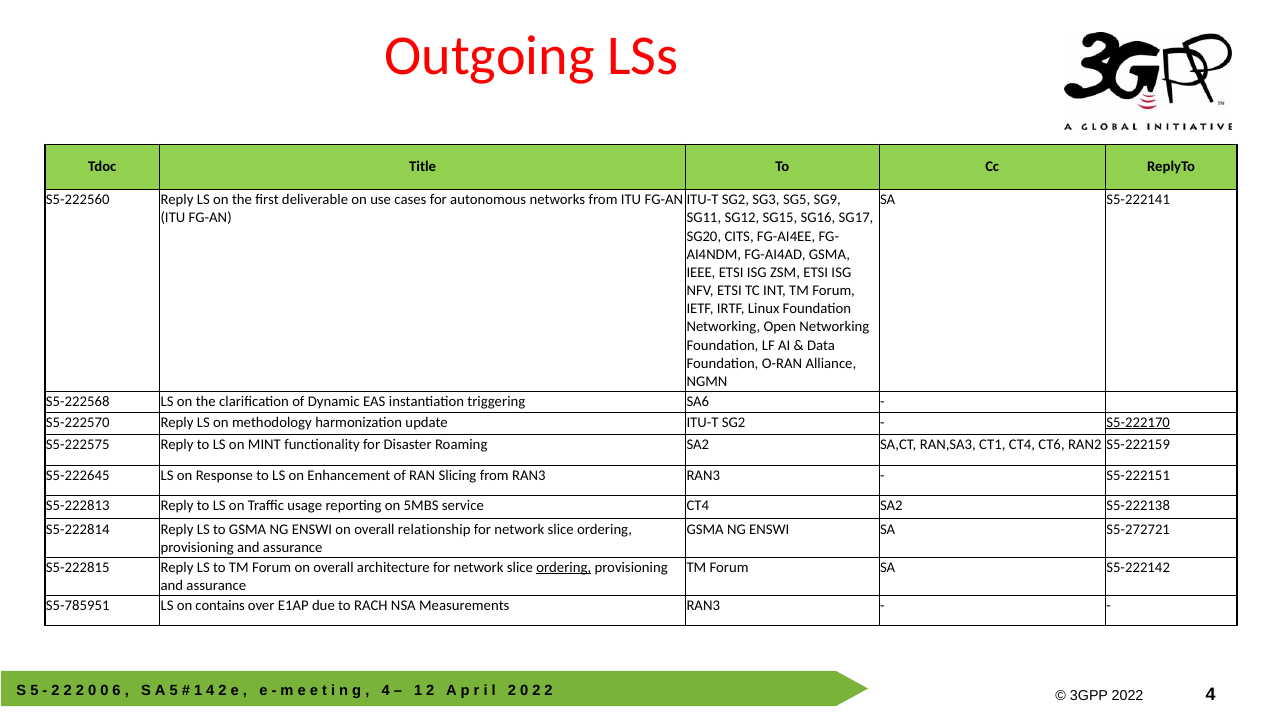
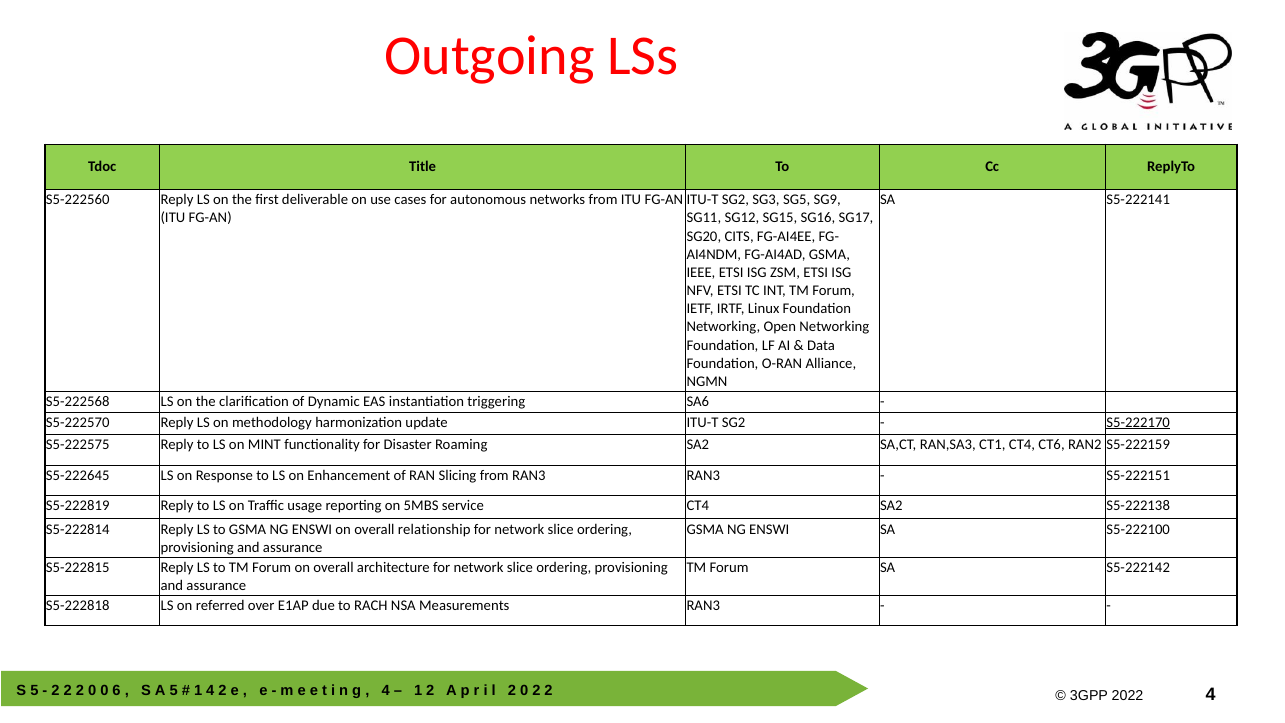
S5-222813: S5-222813 -> S5-222819
S5-272721: S5-272721 -> S5-222100
ordering at (564, 567) underline: present -> none
S5-785951: S5-785951 -> S5-222818
contains: contains -> referred
